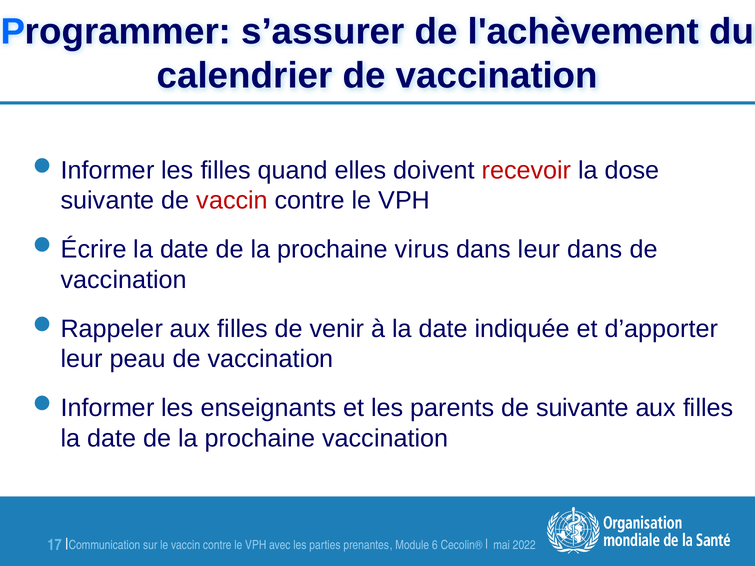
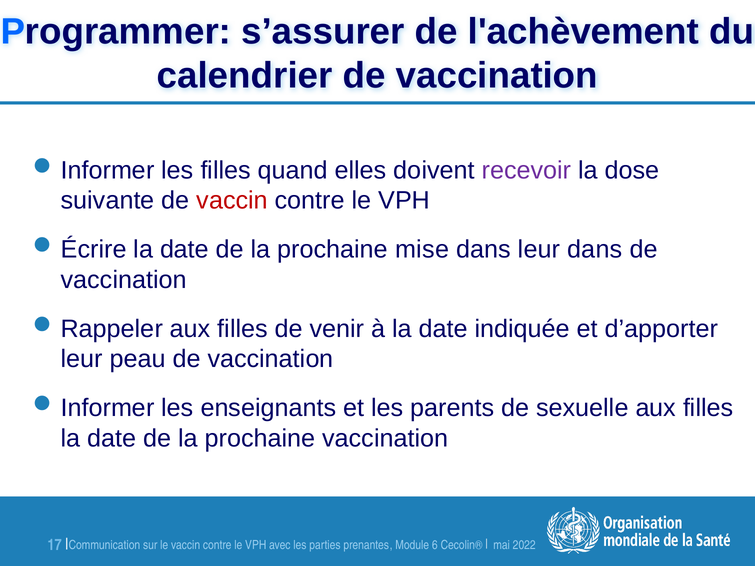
recevoir colour: red -> purple
virus: virus -> mise
de suivante: suivante -> sexuelle
